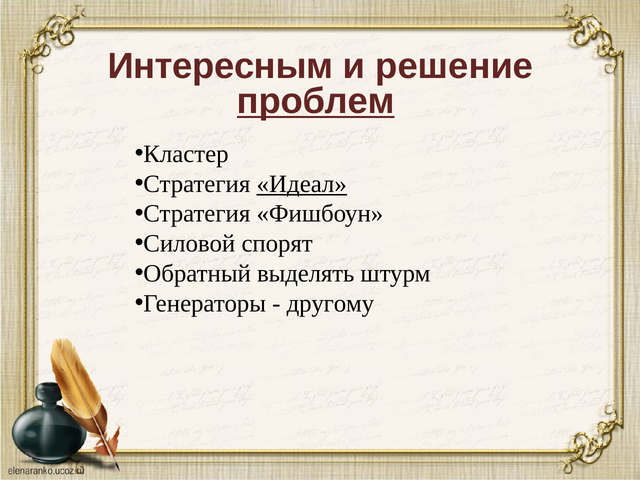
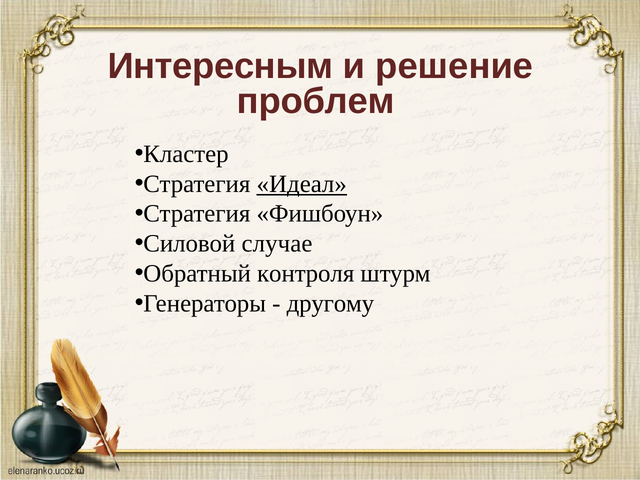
проблем underline: present -> none
спорят: спорят -> случае
выделять: выделять -> контроля
